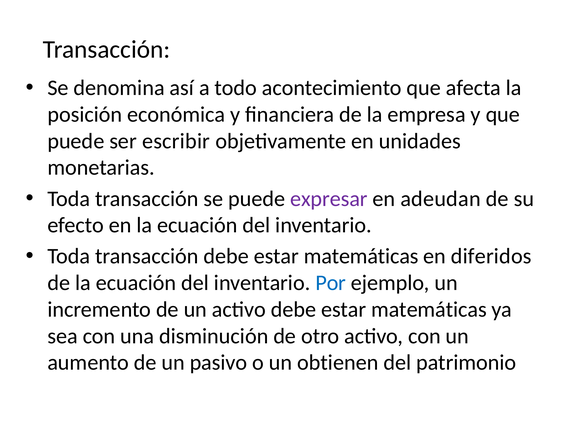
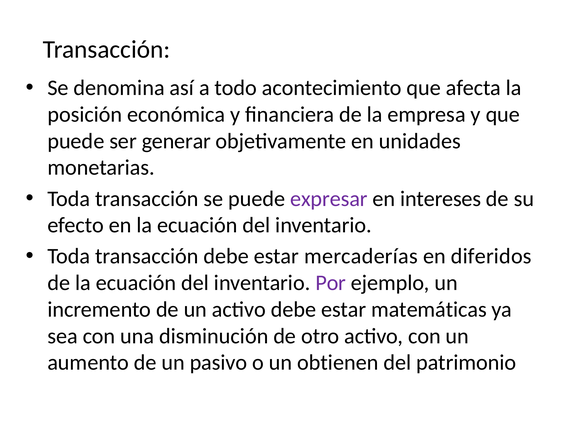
escribir: escribir -> generar
adeudan: adeudan -> intereses
transacción debe estar matemáticas: matemáticas -> mercaderías
Por colour: blue -> purple
